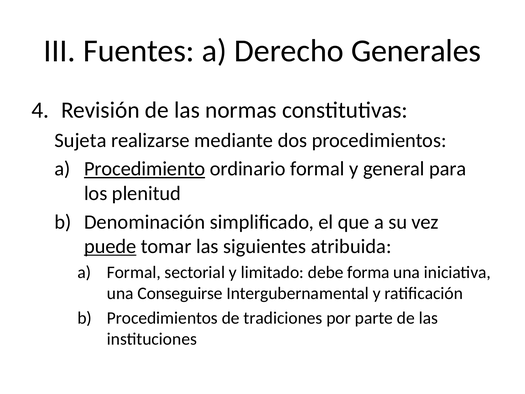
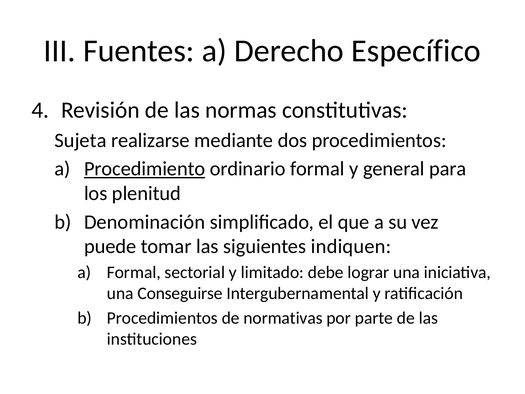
Generales: Generales -> Específico
puede underline: present -> none
atribuida: atribuida -> indiquen
forma: forma -> lograr
tradiciones: tradiciones -> normativas
